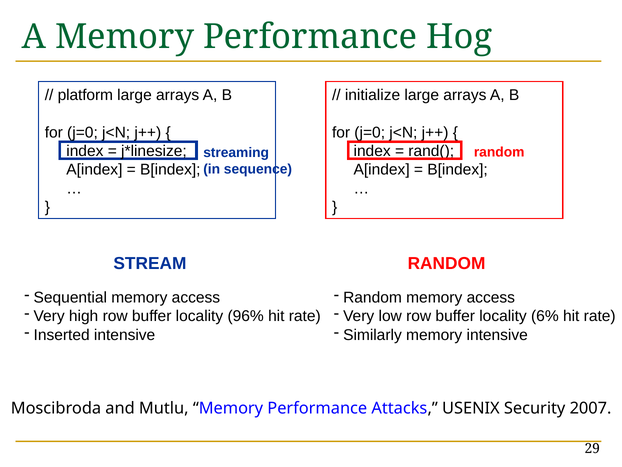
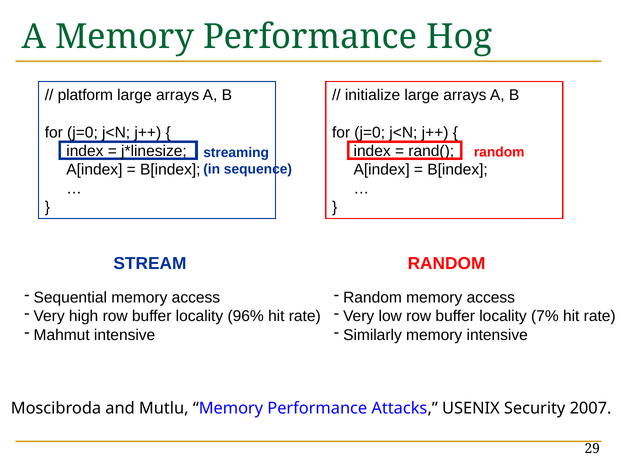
6%: 6% -> 7%
Inserted: Inserted -> Mahmut
